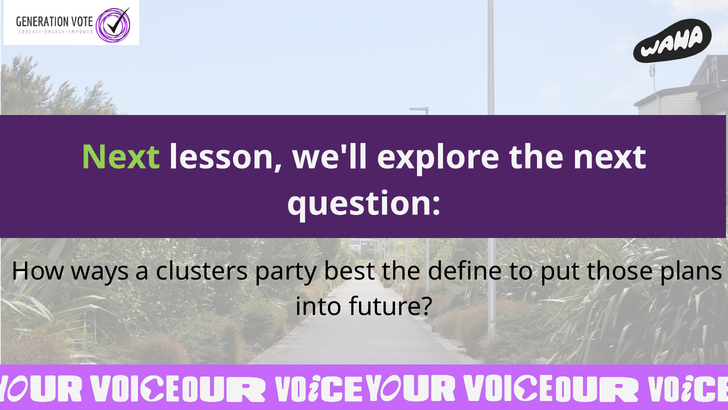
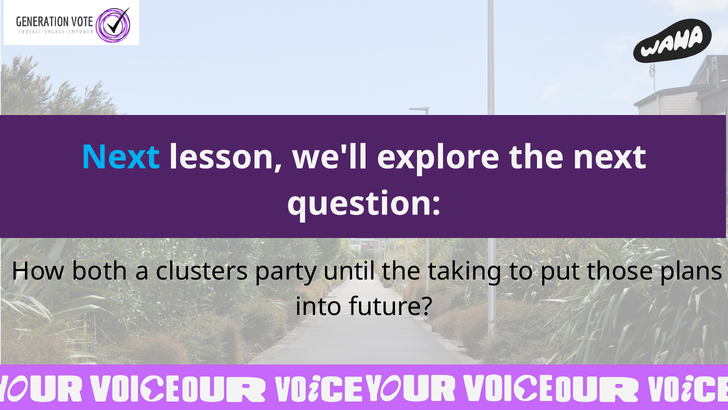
Next at (121, 157) colour: light green -> light blue
ways: ways -> both
best: best -> until
define: define -> taking
